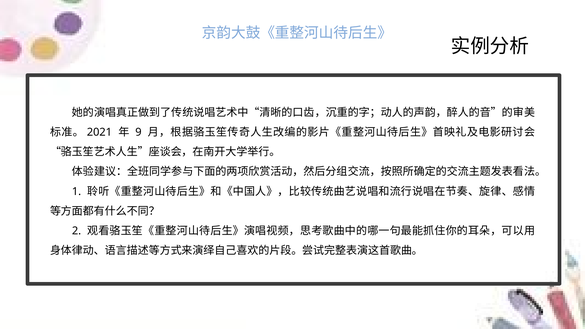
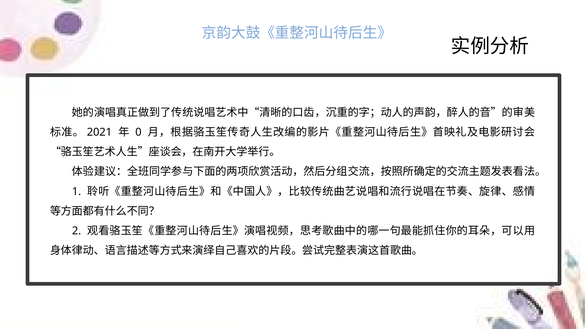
9: 9 -> 0
